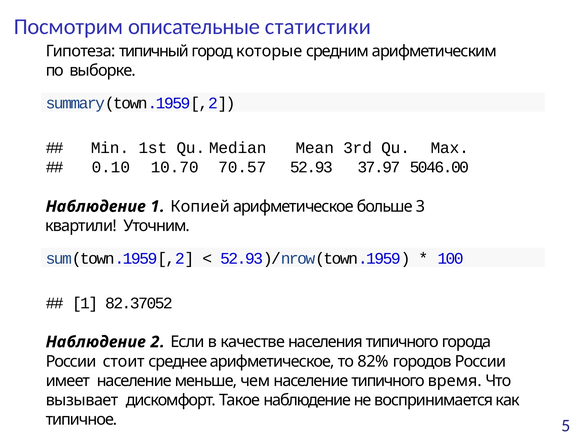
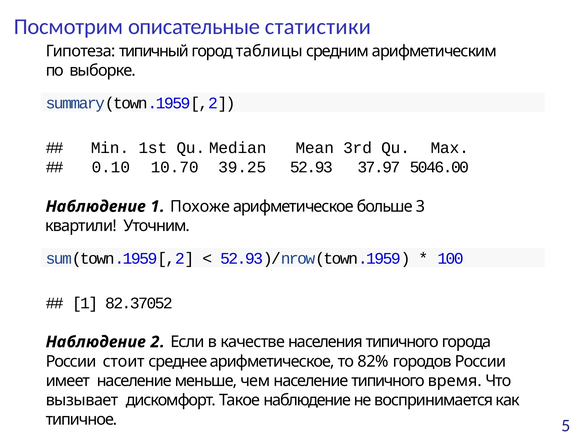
которые: которые -> таблицы
70.57: 70.57 -> 39.25
Копией: Копией -> Похоже
